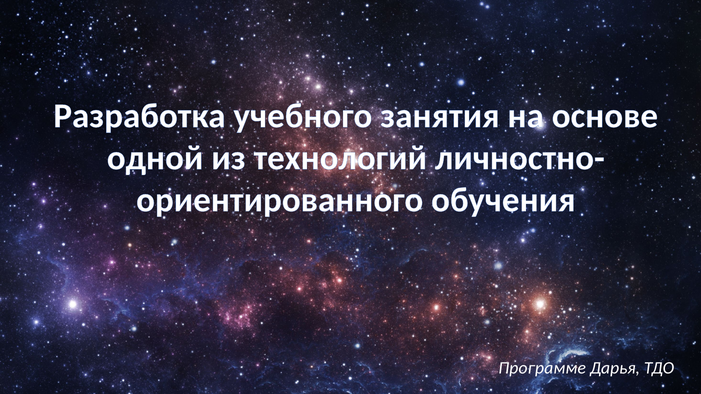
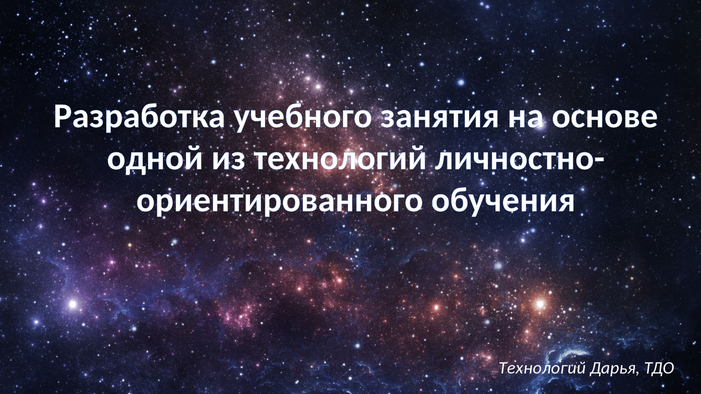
Программе at (542, 368): Программе -> Технологий
